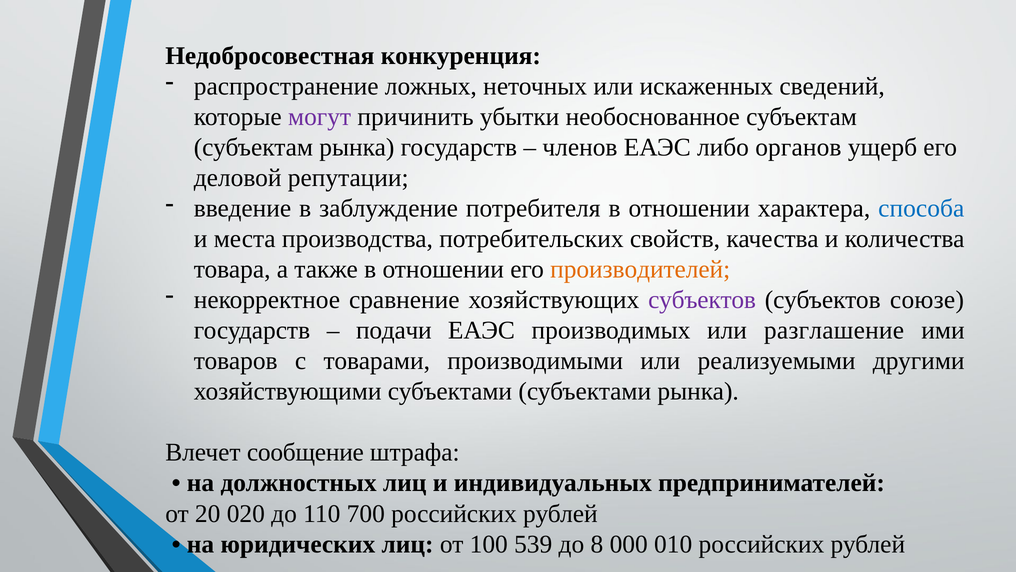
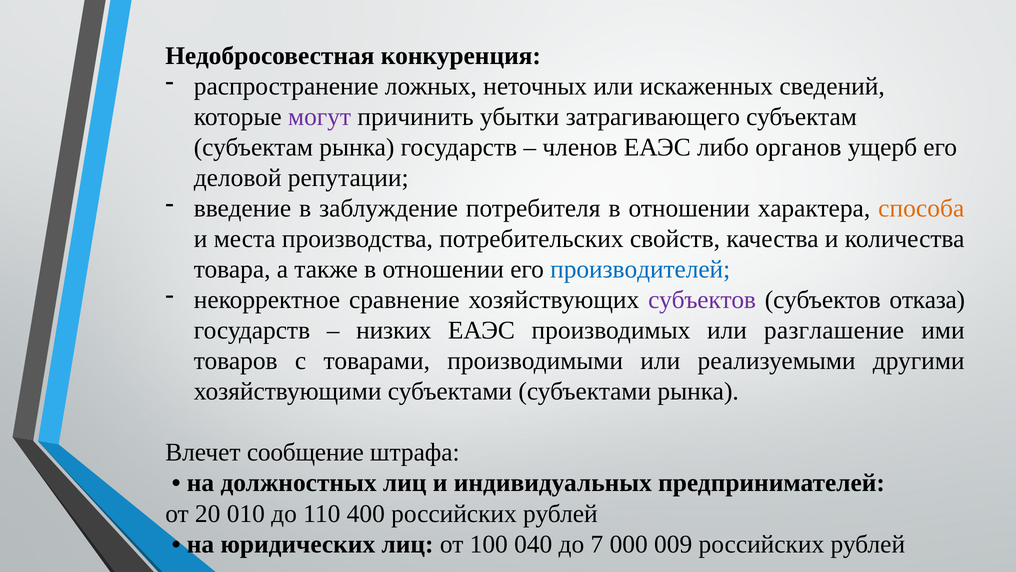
необоснованное: необоснованное -> затрагивающего
способа colour: blue -> orange
производителей colour: orange -> blue
союзе: союзе -> отказа
подачи: подачи -> низких
020: 020 -> 010
700: 700 -> 400
539: 539 -> 040
8: 8 -> 7
010: 010 -> 009
